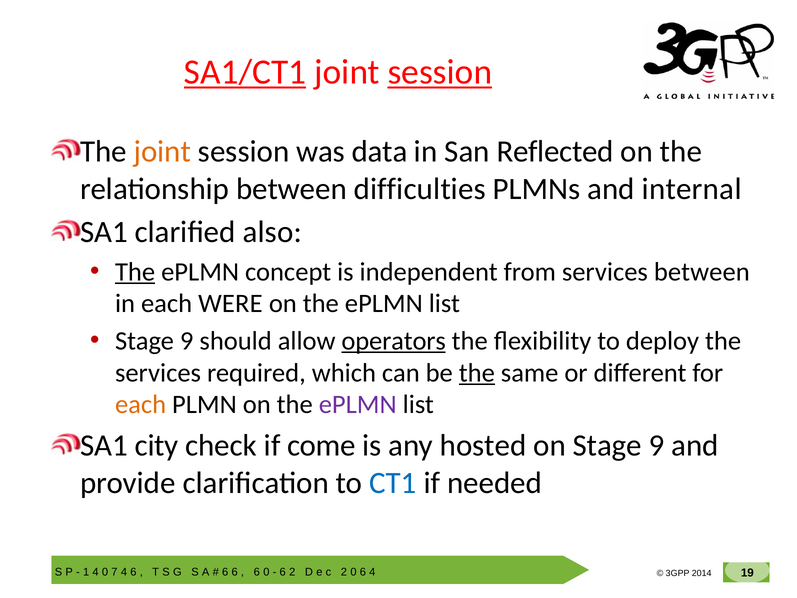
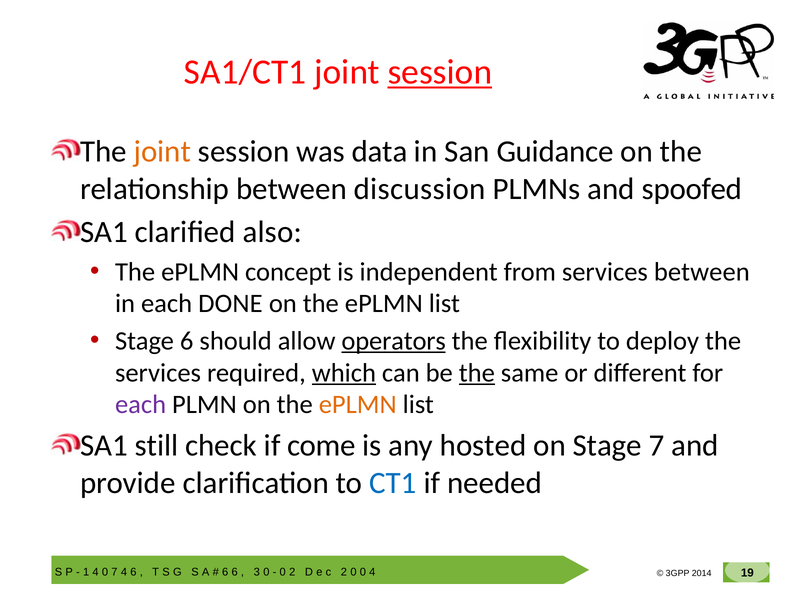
SA1/CT1 underline: present -> none
Reflected: Reflected -> Guidance
difficulties: difficulties -> discussion
internal: internal -> spoofed
The at (135, 272) underline: present -> none
WERE: WERE -> DONE
9 at (187, 341): 9 -> 6
which underline: none -> present
each at (141, 405) colour: orange -> purple
ePLMN at (358, 405) colour: purple -> orange
city: city -> still
on Stage 9: 9 -> 7
6 at (257, 572): 6 -> 3
6 at (283, 572): 6 -> 0
6 at (363, 572): 6 -> 0
